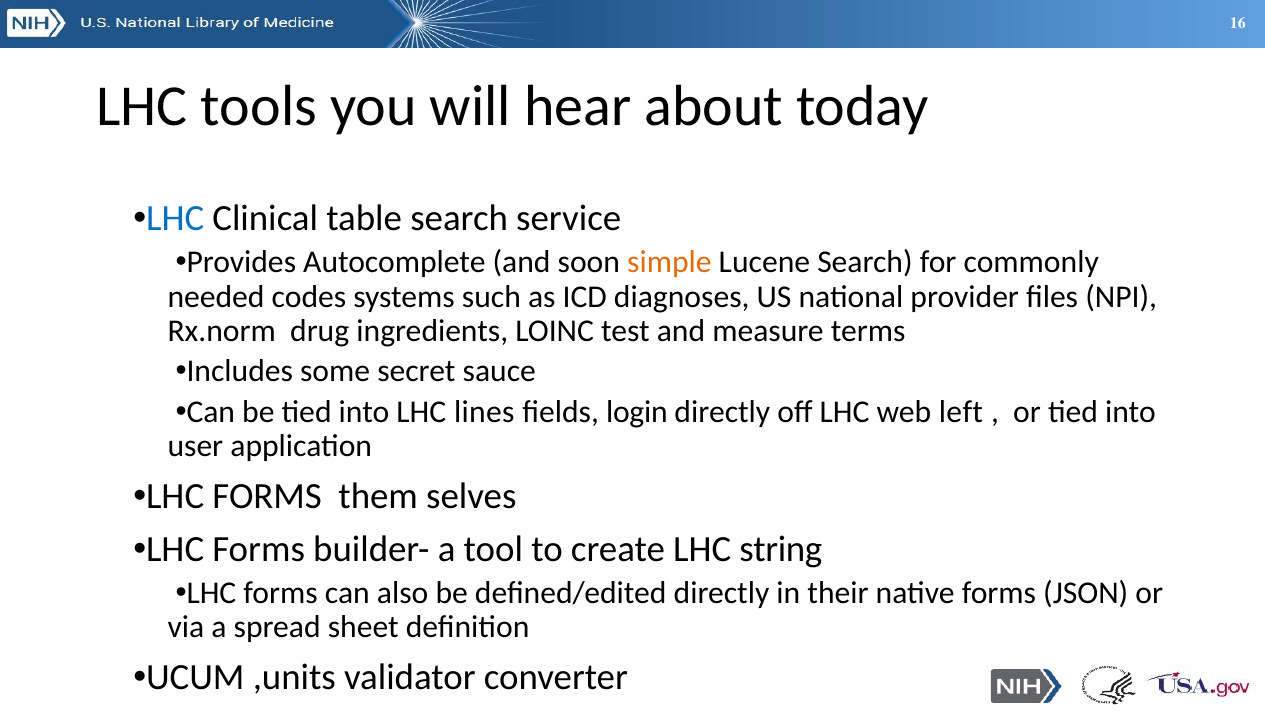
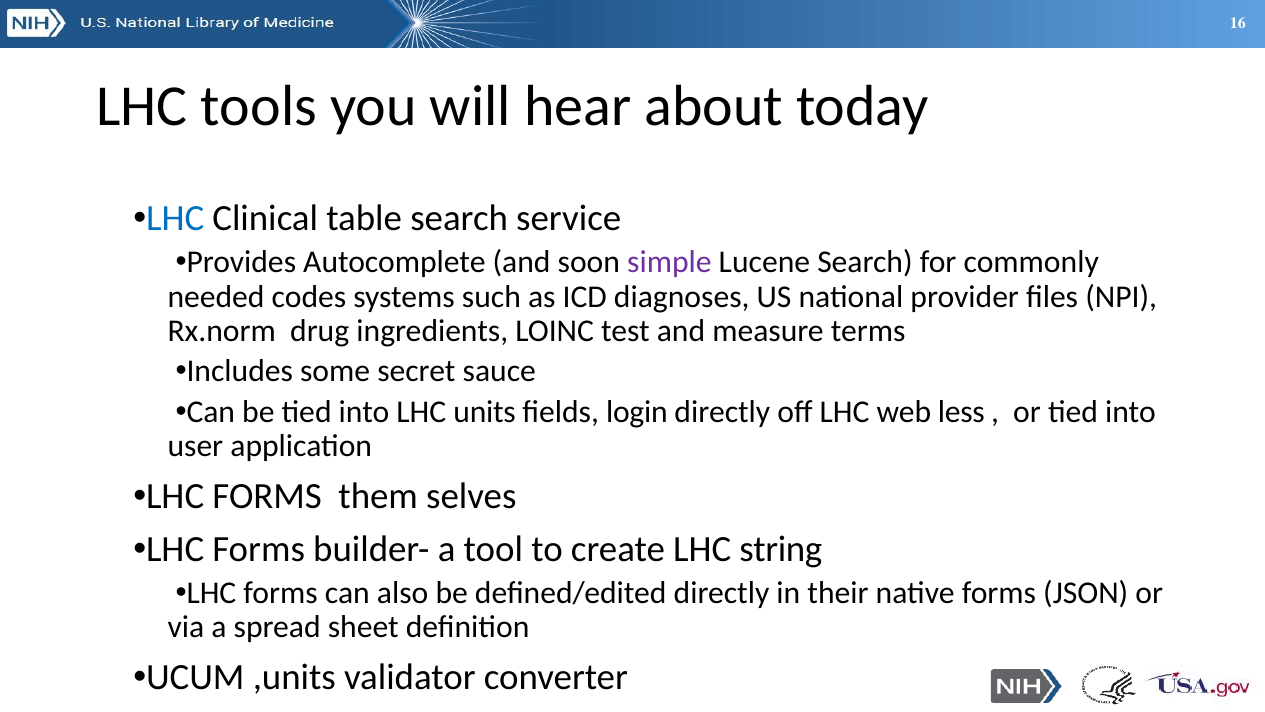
simple colour: orange -> purple
lines: lines -> units
left: left -> less
